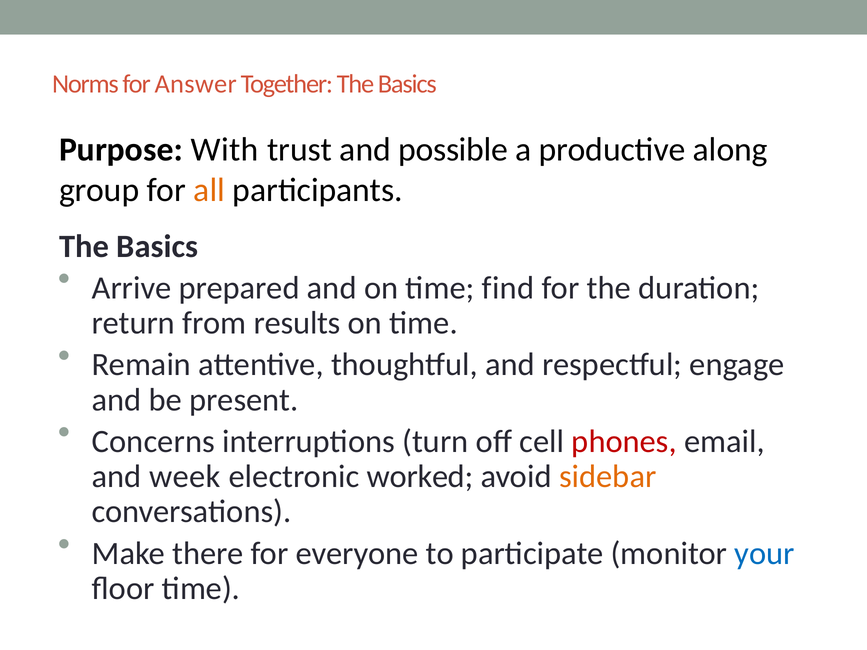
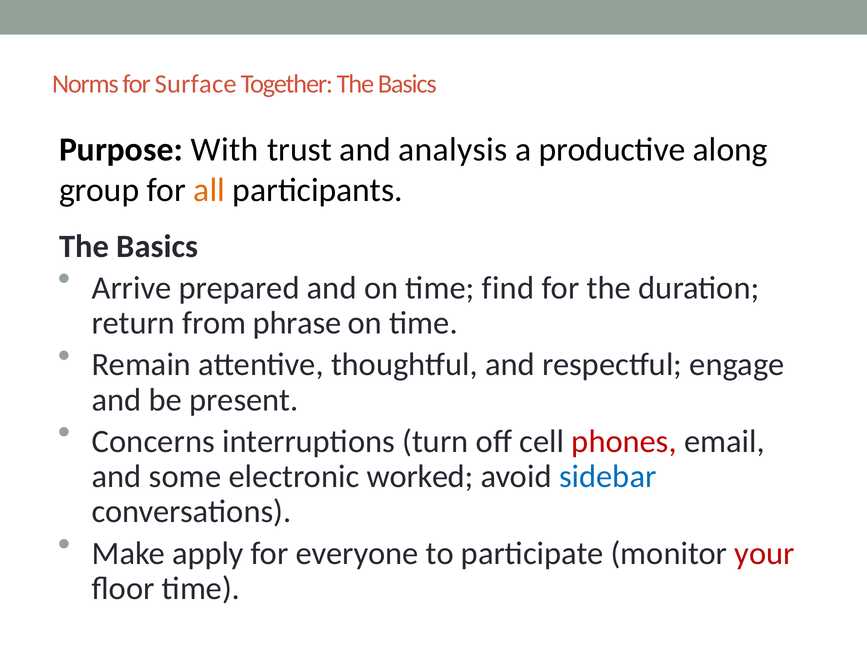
Answer: Answer -> Surface
possible: possible -> analysis
results: results -> phrase
week: week -> some
sidebar colour: orange -> blue
there: there -> apply
your colour: blue -> red
